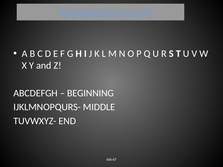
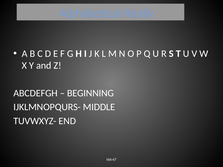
Could: Could -> Really
